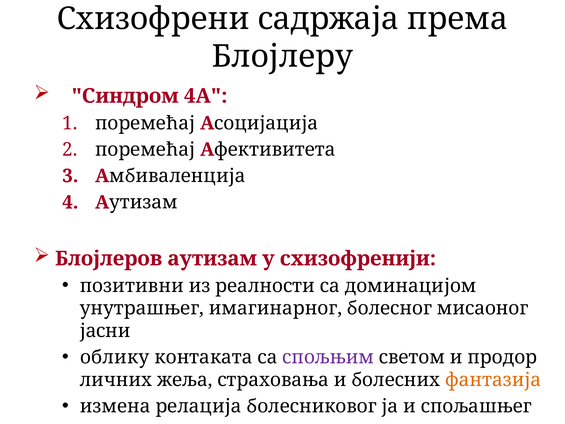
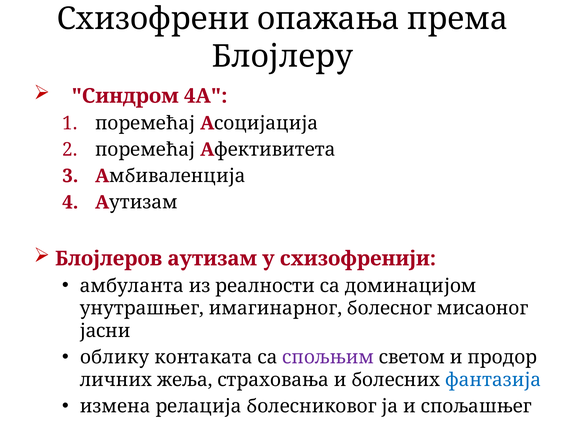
садржаја: садржаја -> опажања
позитивни: позитивни -> амбуланта
фантазија colour: orange -> blue
